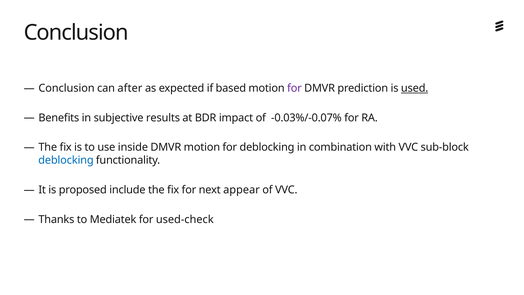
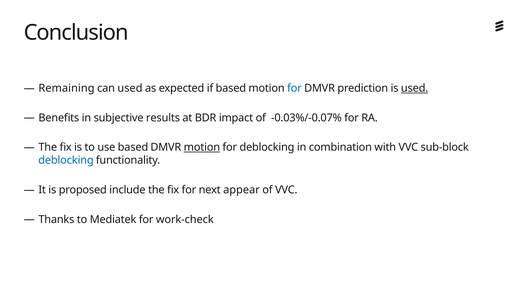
Conclusion at (67, 88): Conclusion -> Remaining
can after: after -> used
for at (294, 88) colour: purple -> blue
use inside: inside -> based
motion at (202, 147) underline: none -> present
used-check: used-check -> work-check
